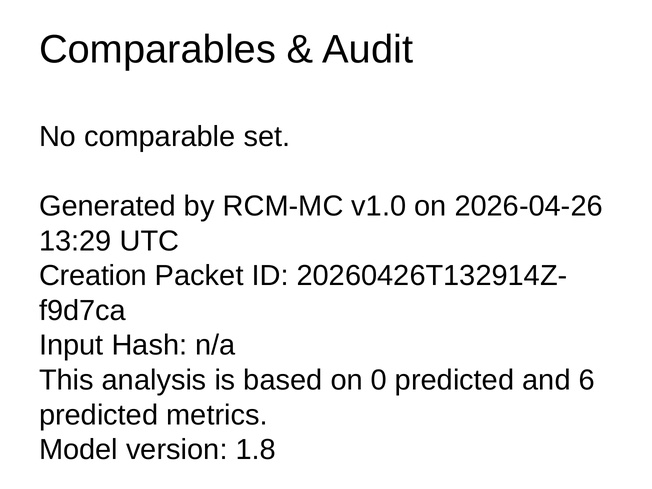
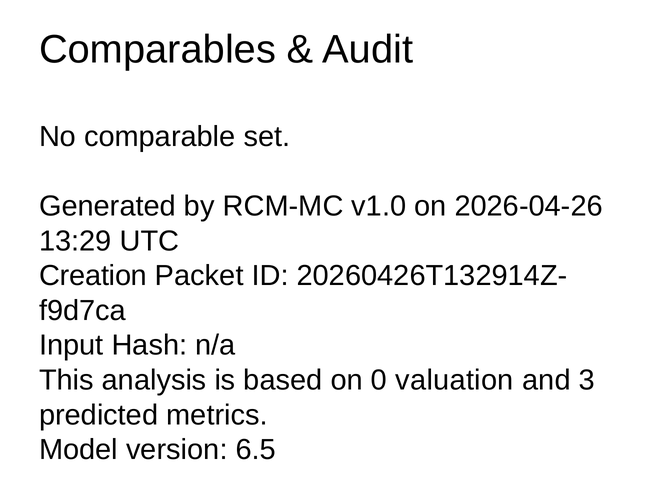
0 predicted: predicted -> valuation
6: 6 -> 3
1.8: 1.8 -> 6.5
